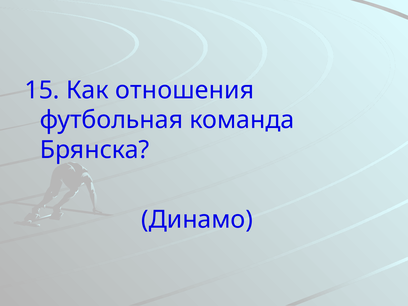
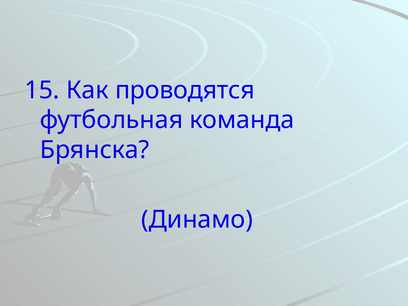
отношения: отношения -> проводятся
